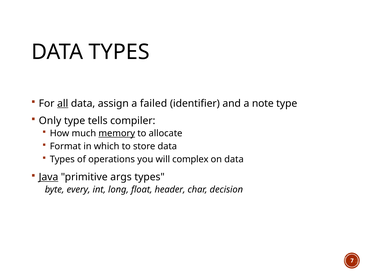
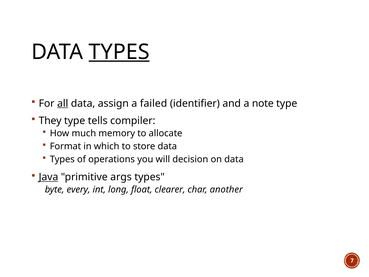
TYPES at (119, 52) underline: none -> present
Only: Only -> They
memory underline: present -> none
complex: complex -> decision
header: header -> clearer
decision: decision -> another
